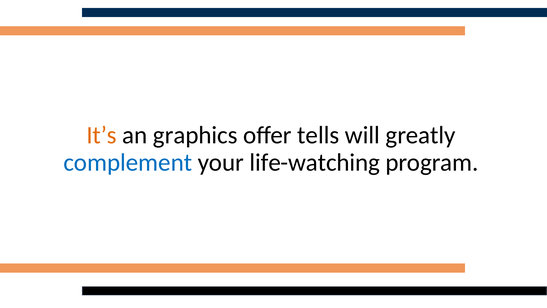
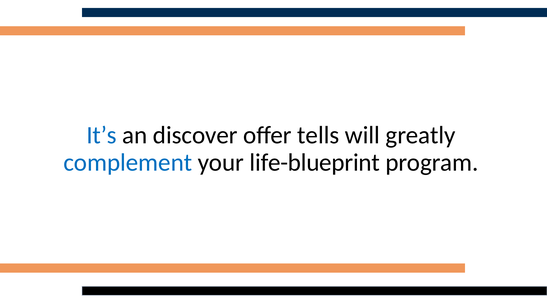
It’s colour: orange -> blue
graphics: graphics -> discover
life-watching: life-watching -> life-blueprint
